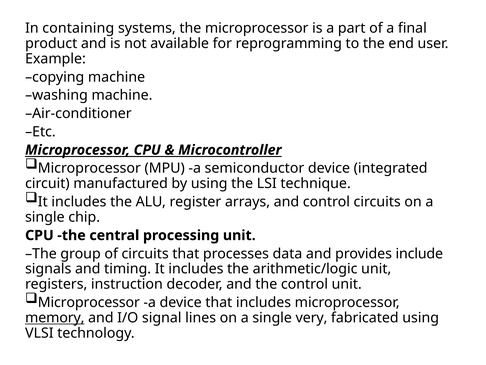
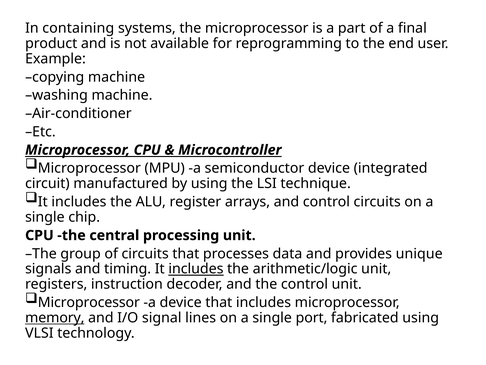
include: include -> unique
includes at (196, 269) underline: none -> present
very: very -> port
